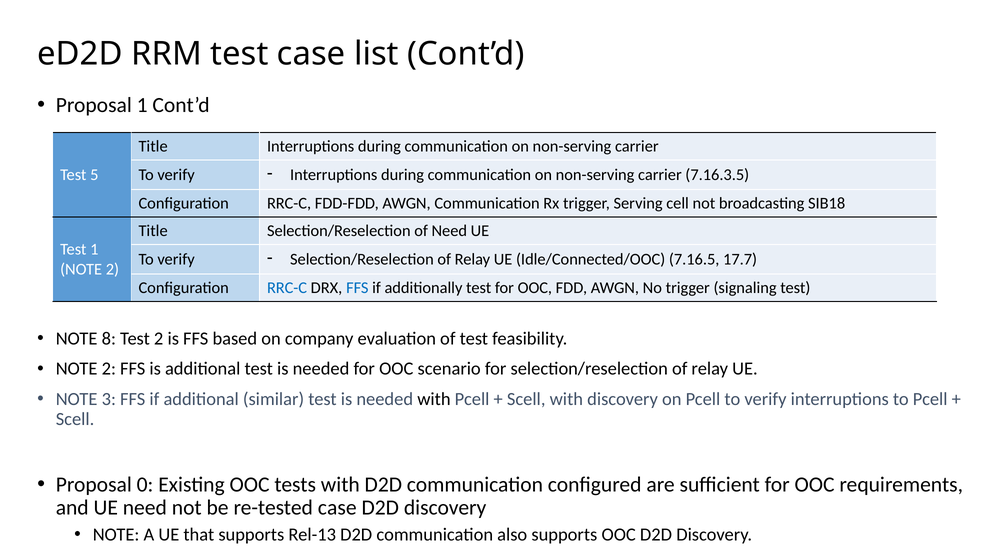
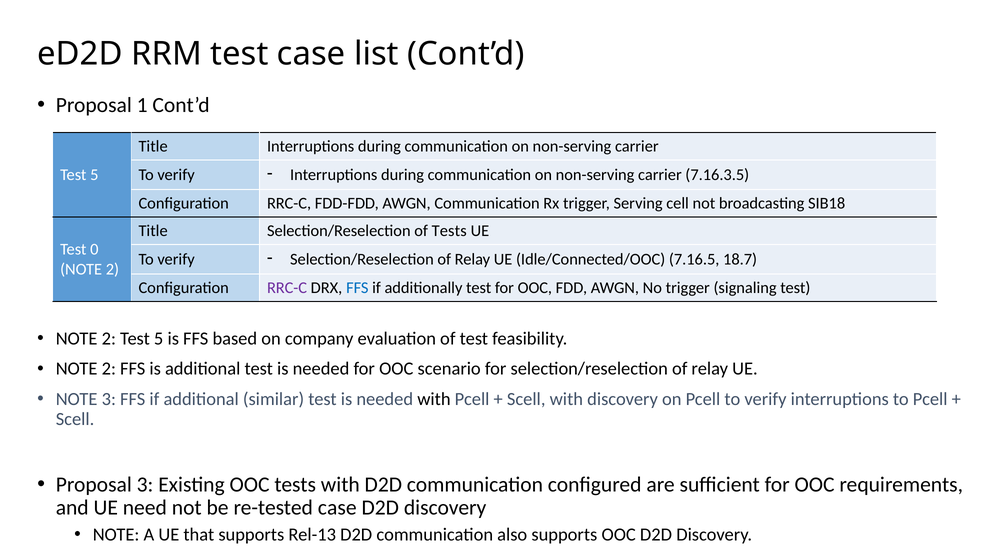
of Need: Need -> Tests
Test 1: 1 -> 0
17.7: 17.7 -> 18.7
RRC-C at (287, 288) colour: blue -> purple
8 at (109, 338): 8 -> 2
2 at (159, 338): 2 -> 5
Proposal 0: 0 -> 3
